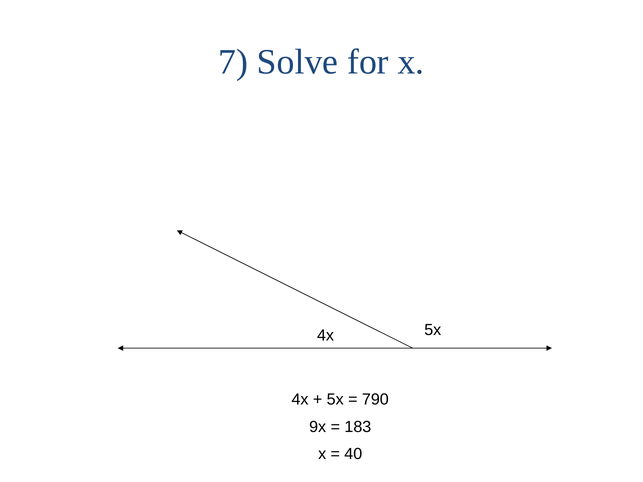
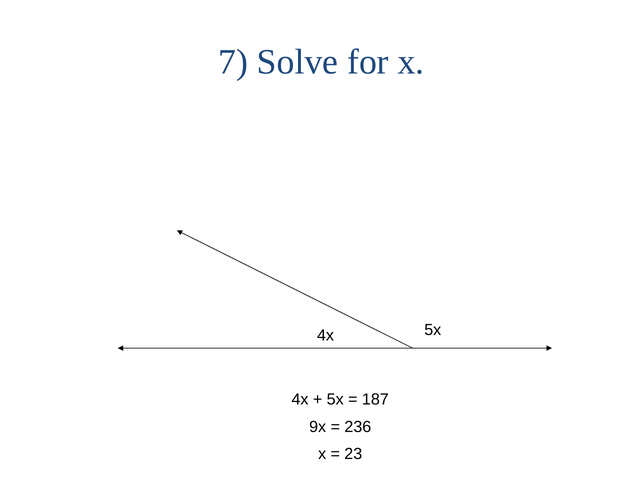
790: 790 -> 187
183: 183 -> 236
40: 40 -> 23
